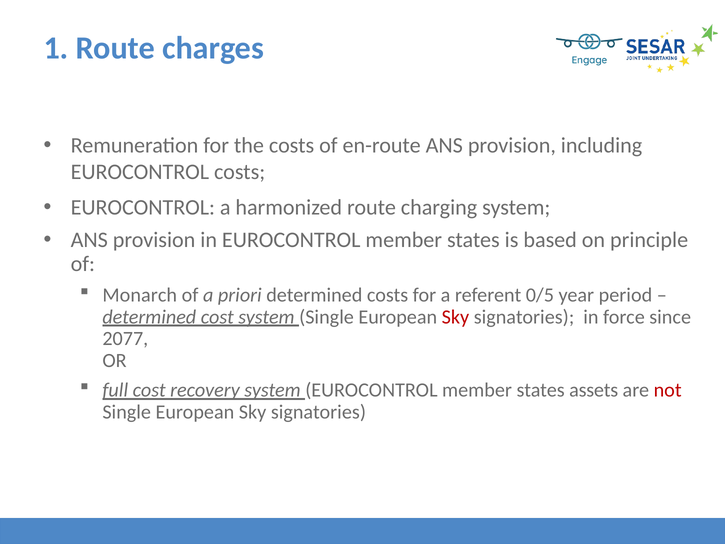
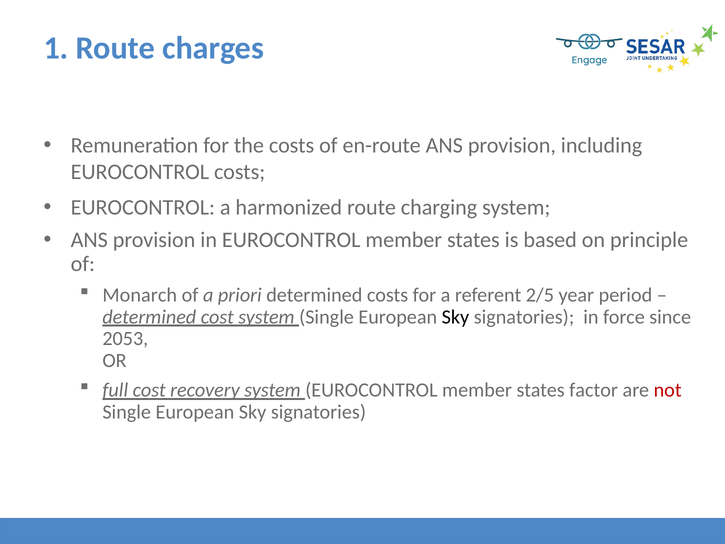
0/5: 0/5 -> 2/5
Sky at (455, 317) colour: red -> black
2077: 2077 -> 2053
assets: assets -> factor
